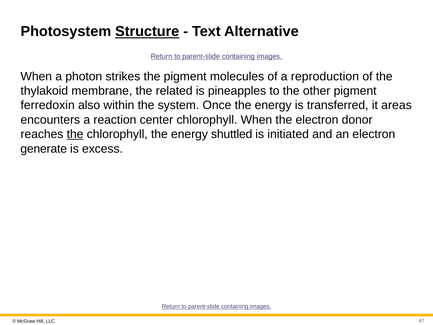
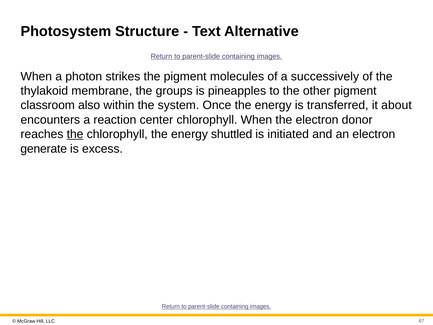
Structure underline: present -> none
reproduction: reproduction -> successively
related: related -> groups
ferredoxin: ferredoxin -> classroom
areas: areas -> about
